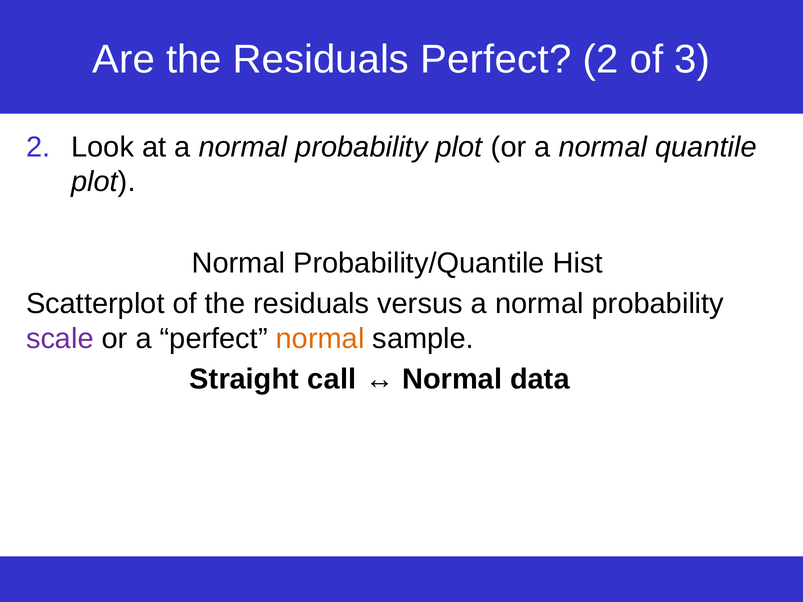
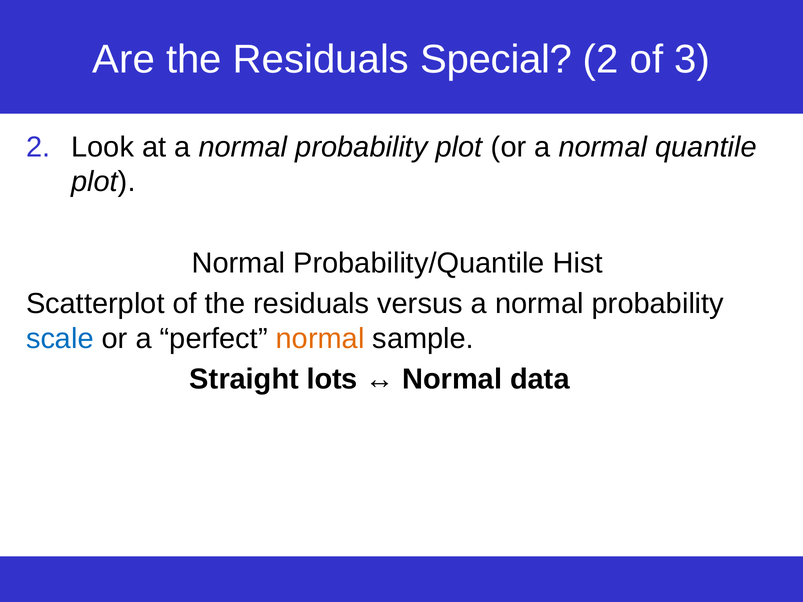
Residuals Perfect: Perfect -> Special
scale colour: purple -> blue
call: call -> lots
